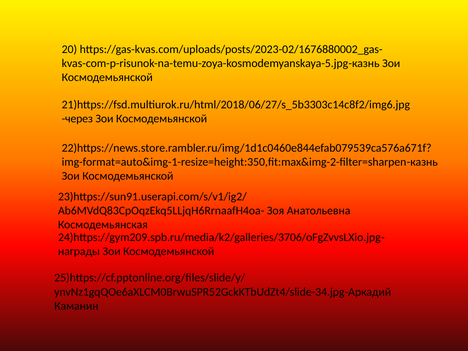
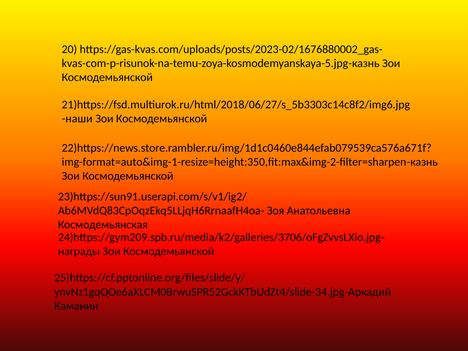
через: через -> наши
